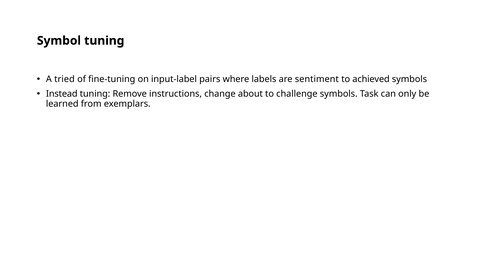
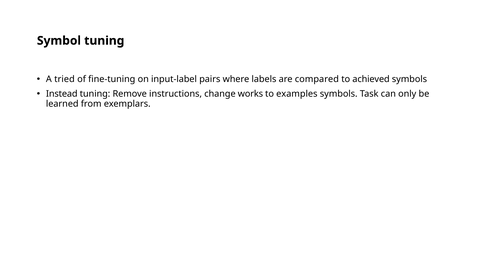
sentiment: sentiment -> compared
about: about -> works
challenge: challenge -> examples
